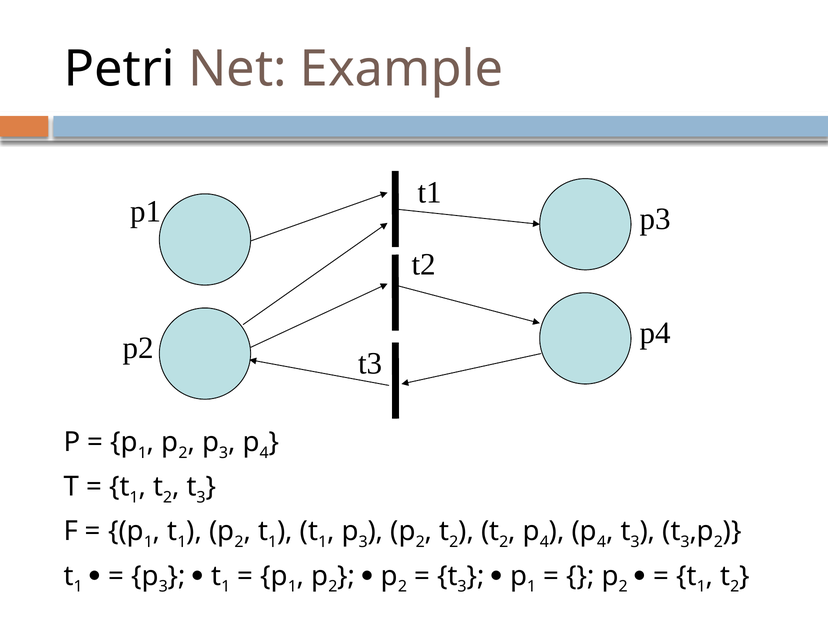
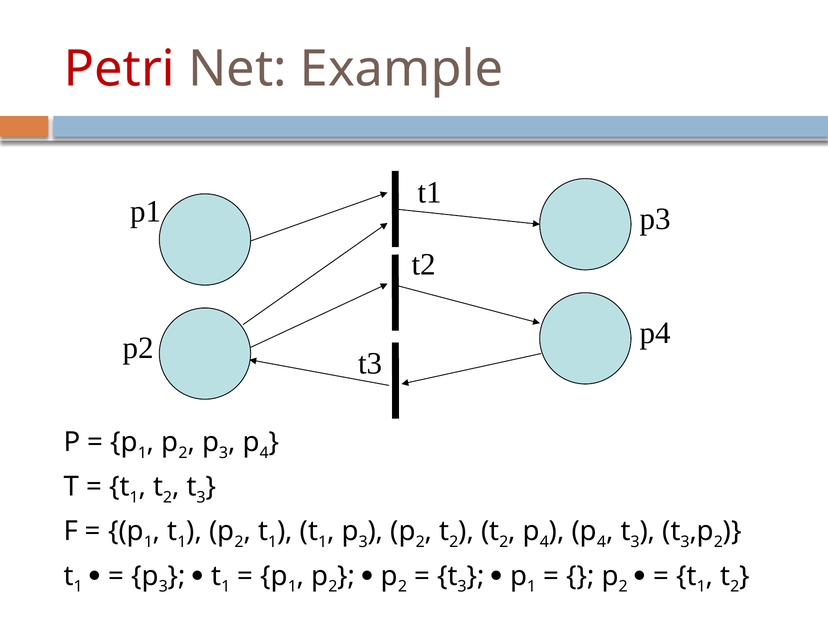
Petri colour: black -> red
